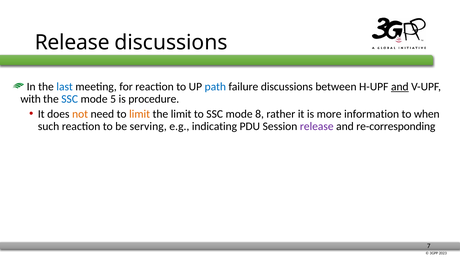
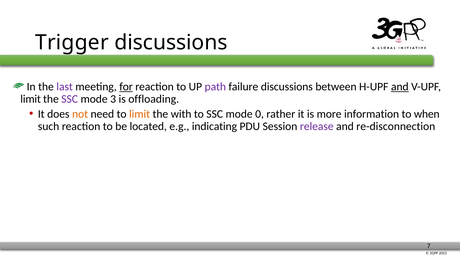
Release at (72, 42): Release -> Trigger
last colour: blue -> purple
for underline: none -> present
path colour: blue -> purple
with at (31, 99): with -> limit
SSC at (70, 99) colour: blue -> purple
5: 5 -> 3
procedure: procedure -> offloading
the limit: limit -> with
8: 8 -> 0
serving: serving -> located
re-corresponding: re-corresponding -> re-disconnection
